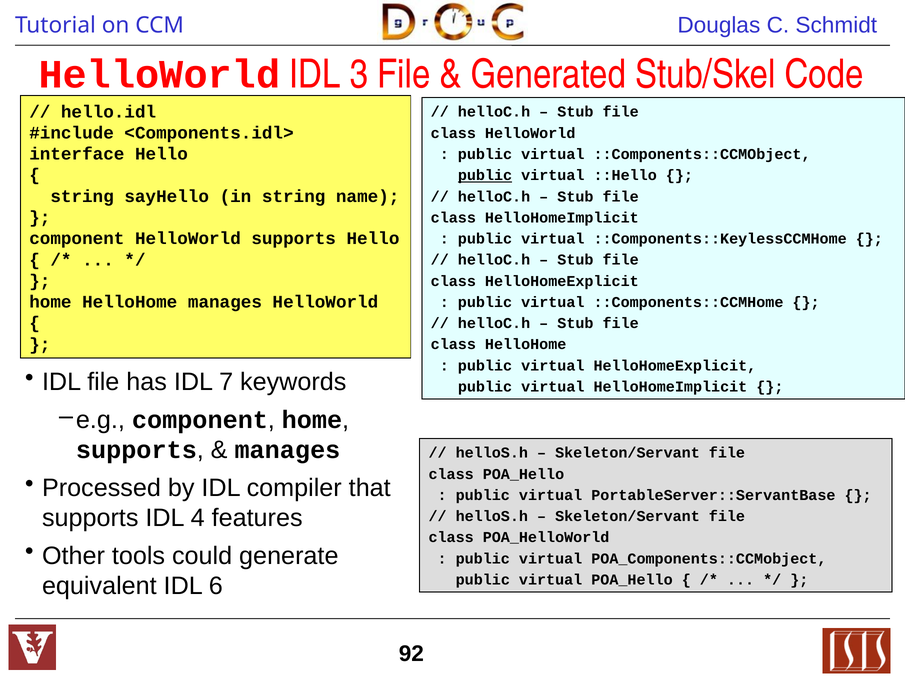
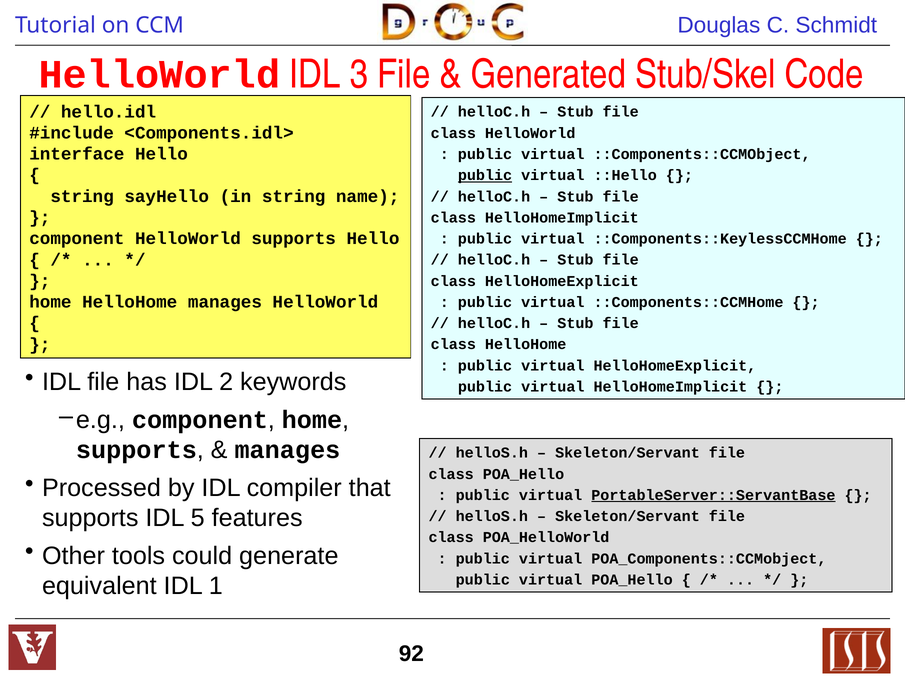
7: 7 -> 2
PortableServer::ServantBase underline: none -> present
4: 4 -> 5
6: 6 -> 1
